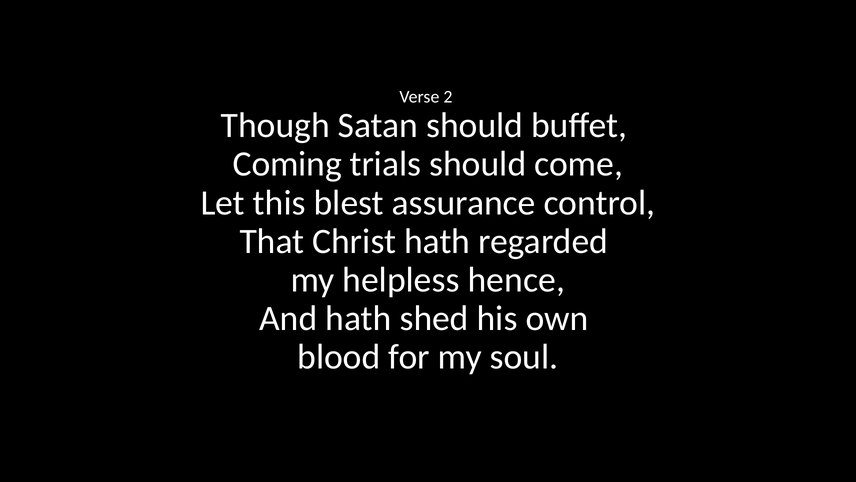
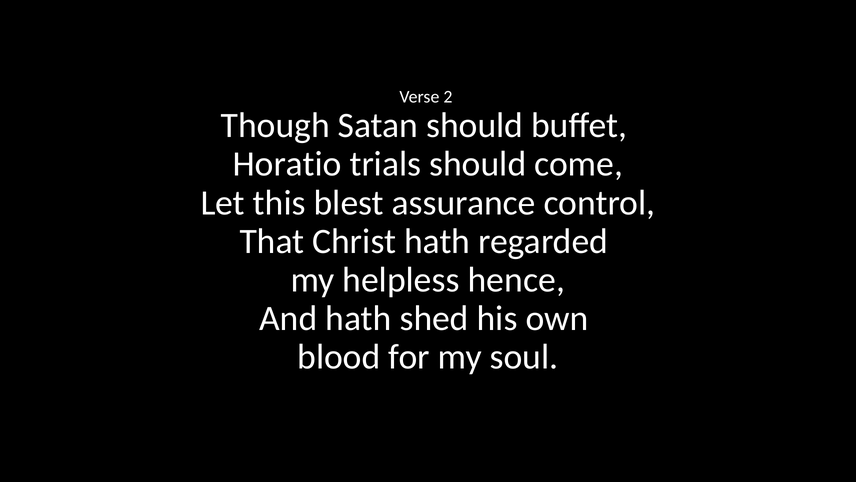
Coming: Coming -> Horatio
